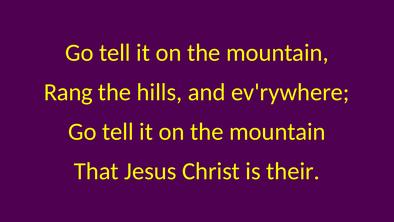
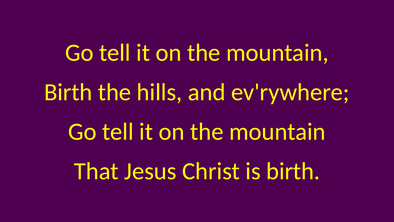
Rang at (68, 92): Rang -> Birth
is their: their -> birth
